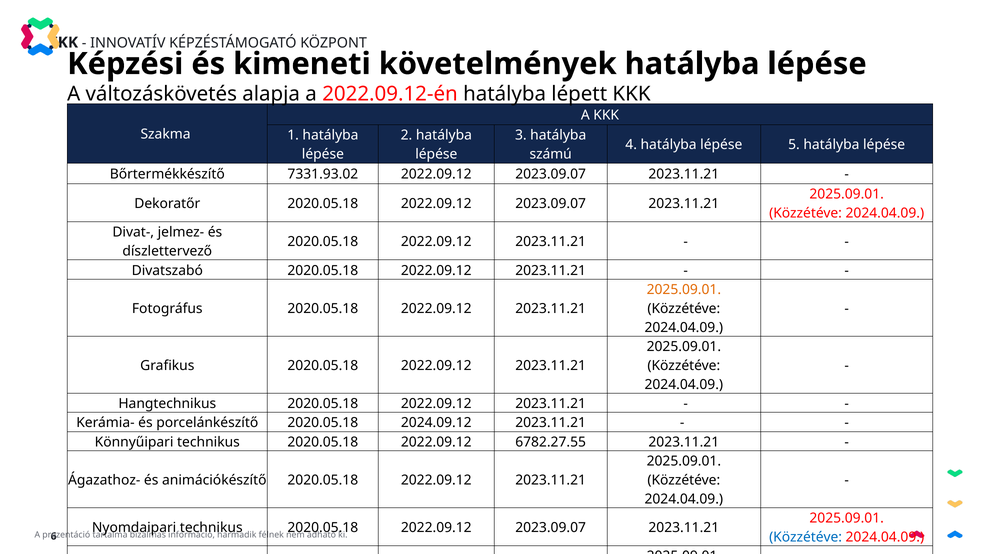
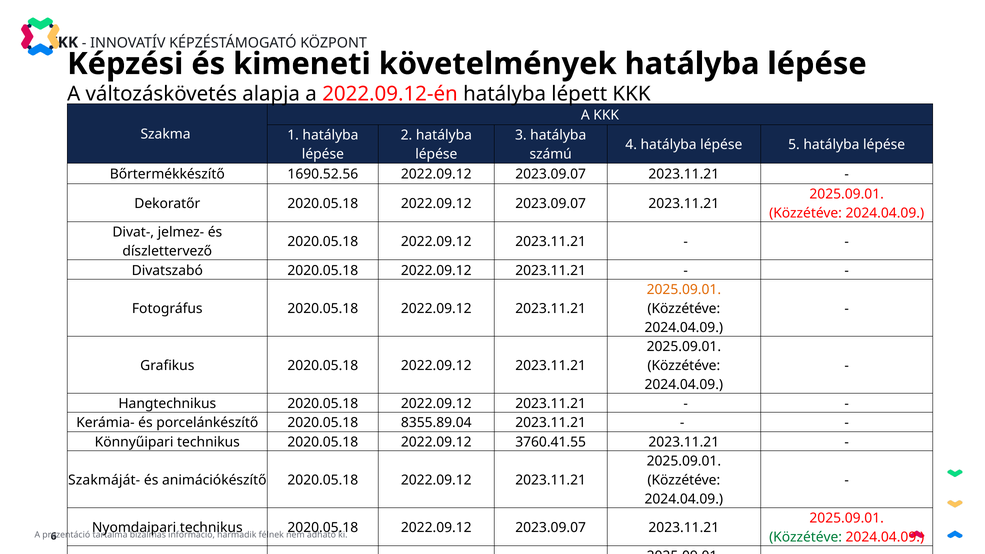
7331.93.02: 7331.93.02 -> 1690.52.56
2024.09.12: 2024.09.12 -> 8355.89.04
6782.27.55: 6782.27.55 -> 3760.41.55
Ágazathoz-: Ágazathoz- -> Szakmáját-
Közzétéve at (806, 537) colour: blue -> green
